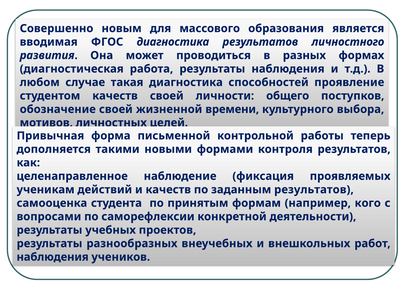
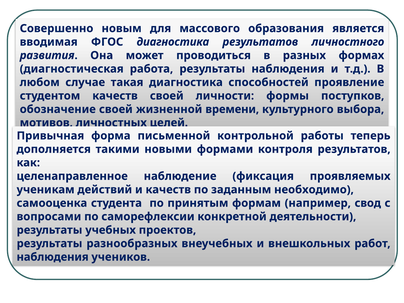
общего: общего -> формы
заданным результатов: результатов -> необходимо
кого: кого -> свод
